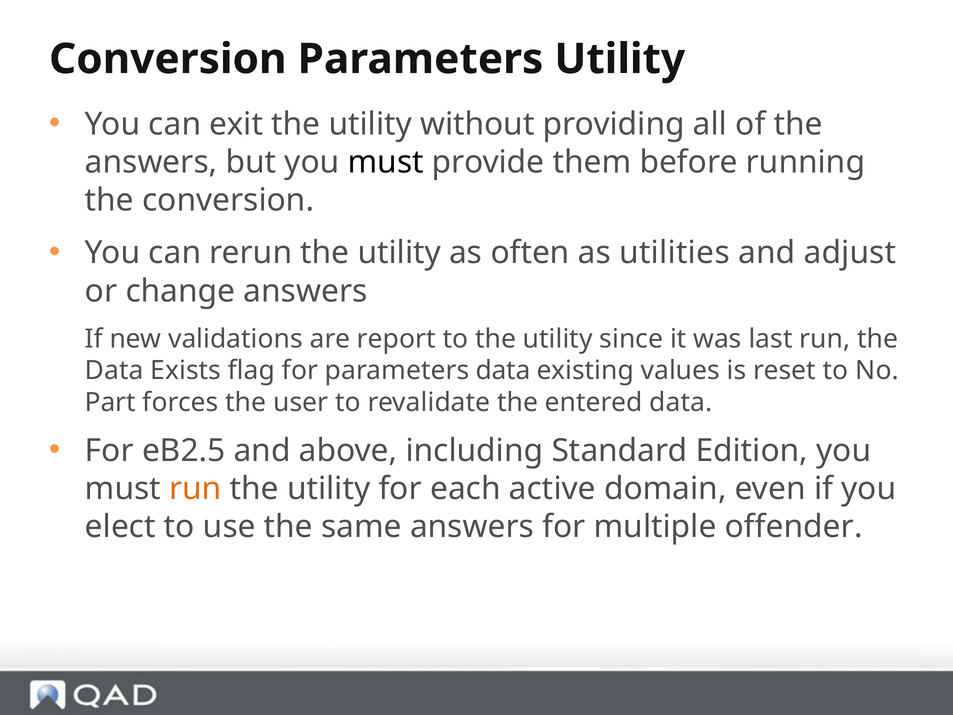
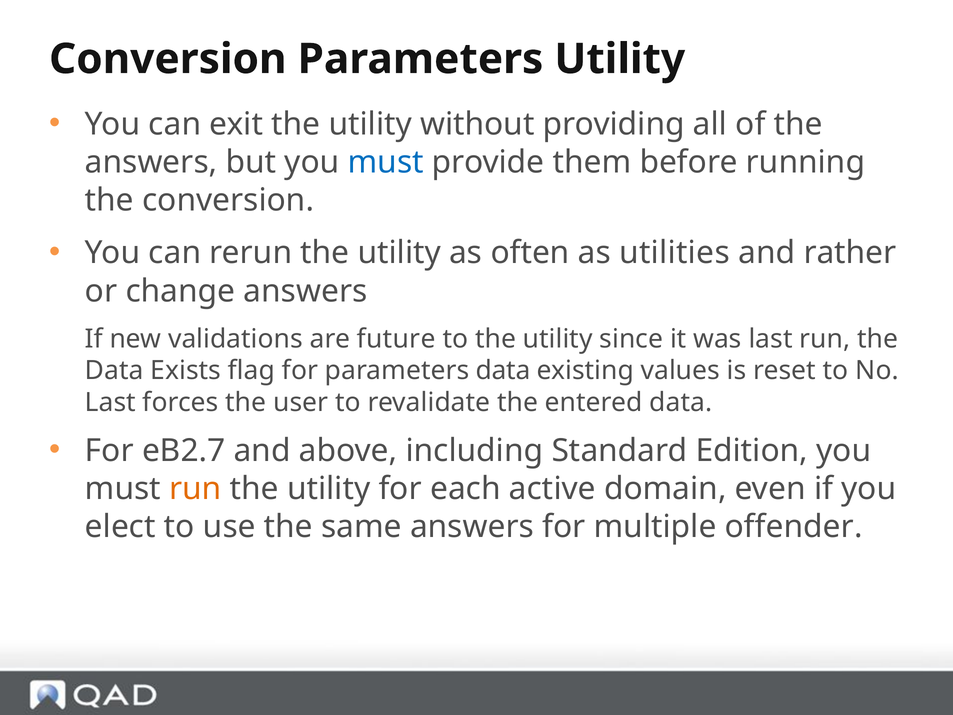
must at (386, 162) colour: black -> blue
adjust: adjust -> rather
report: report -> future
Part at (110, 402): Part -> Last
eB2.5: eB2.5 -> eB2.7
